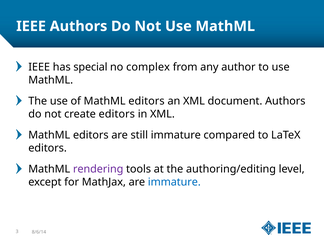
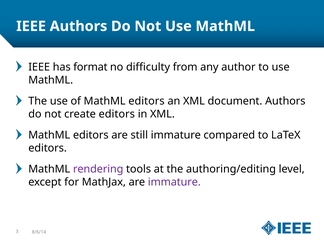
special: special -> format
complex: complex -> difficulty
immature at (174, 182) colour: blue -> purple
